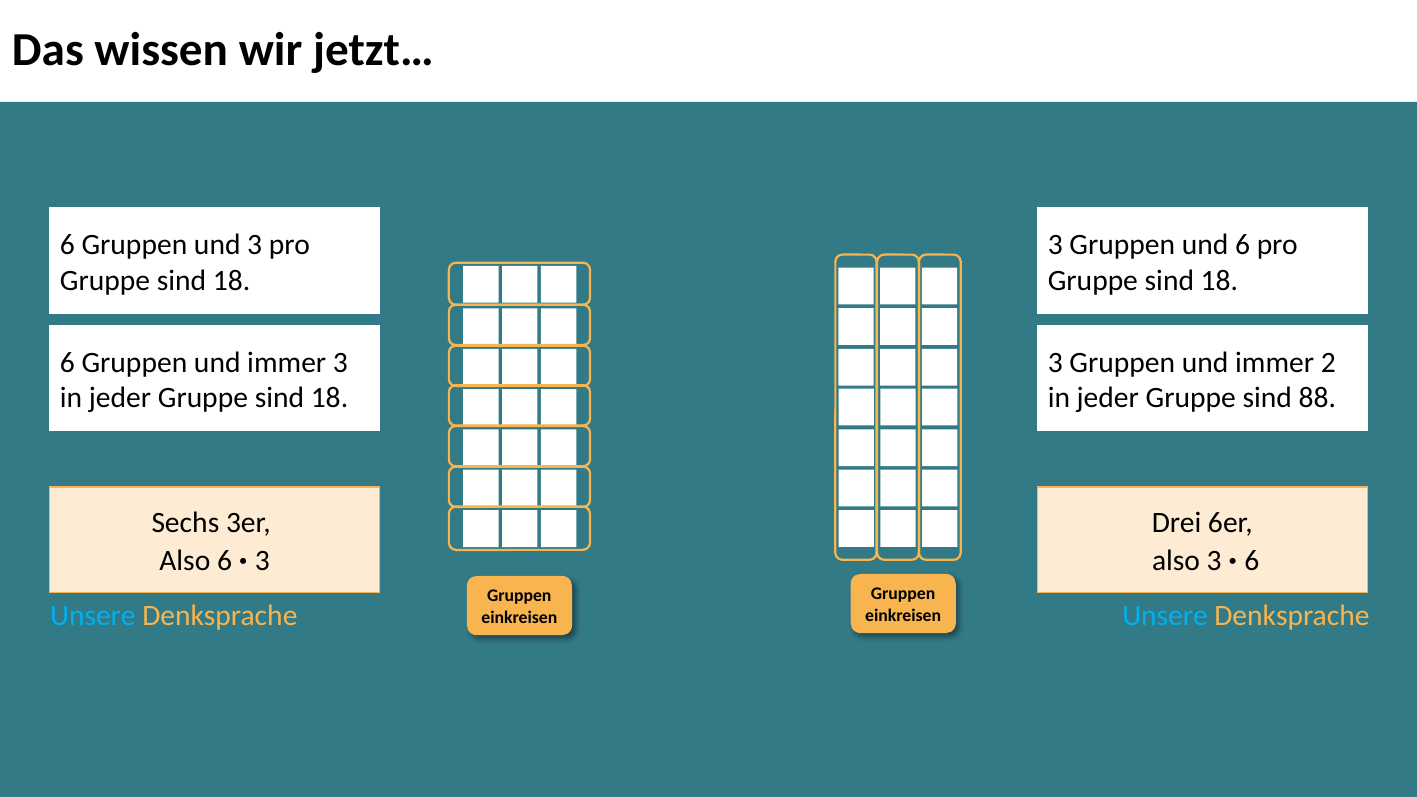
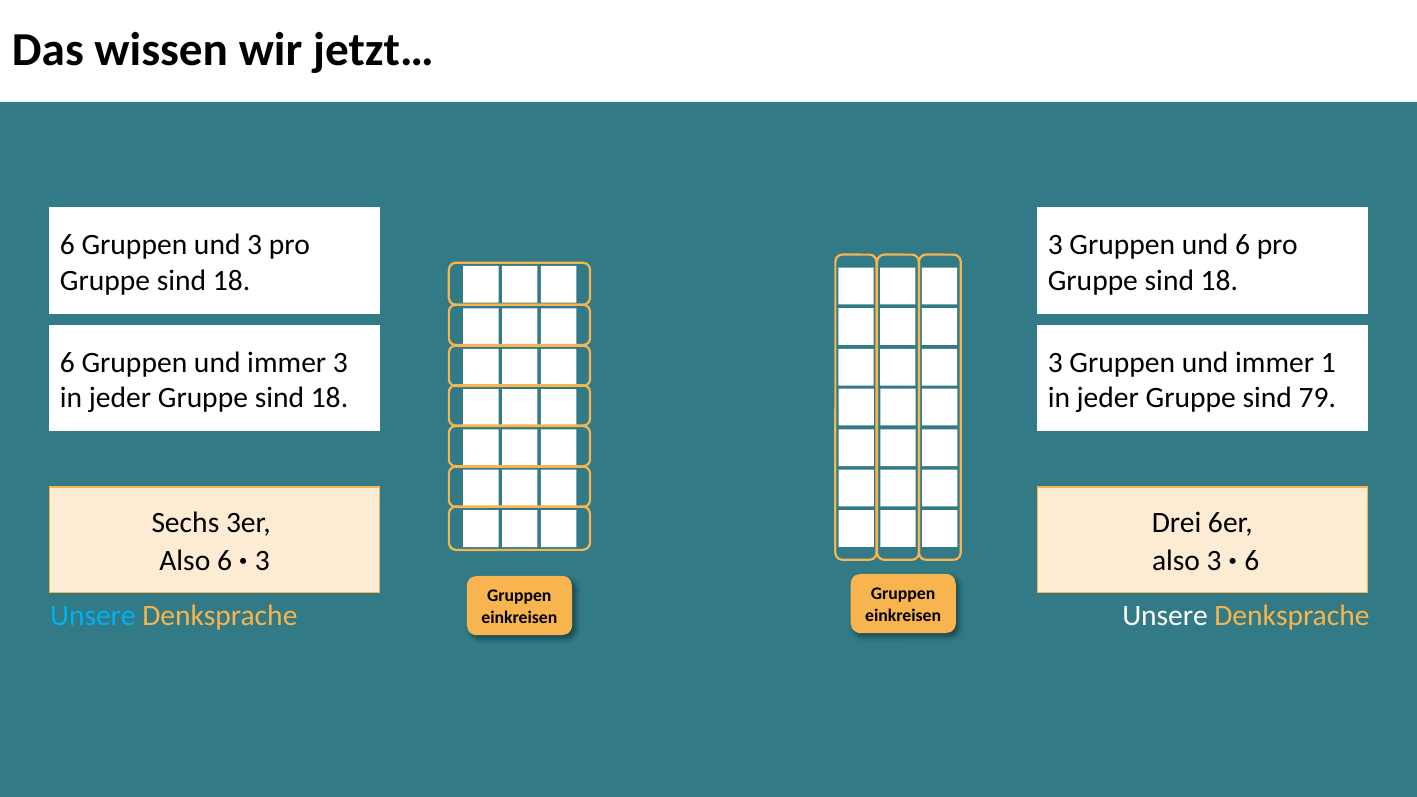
2: 2 -> 1
88: 88 -> 79
Unsere at (1165, 616) colour: light blue -> white
